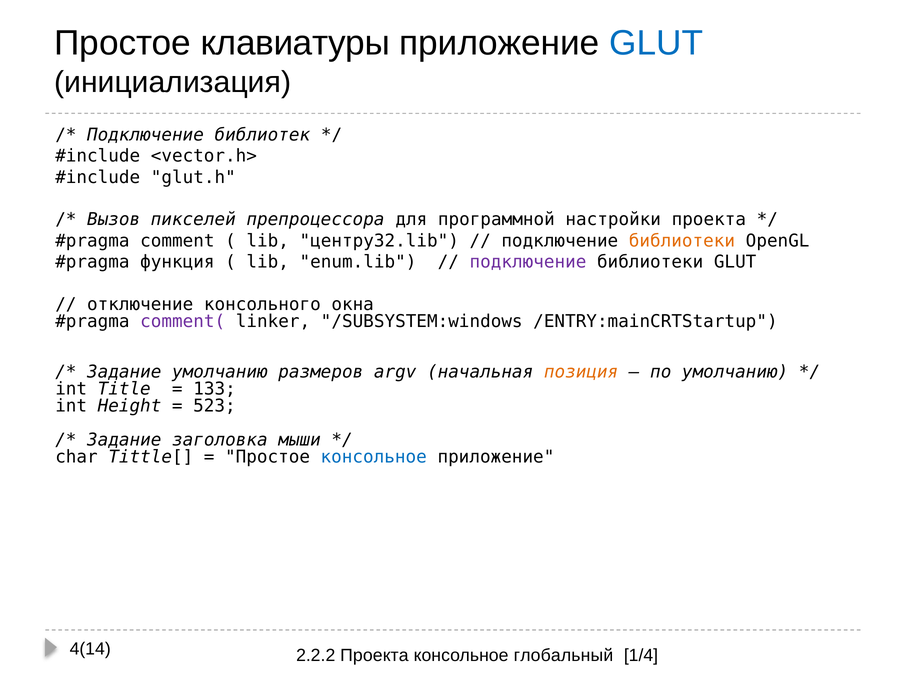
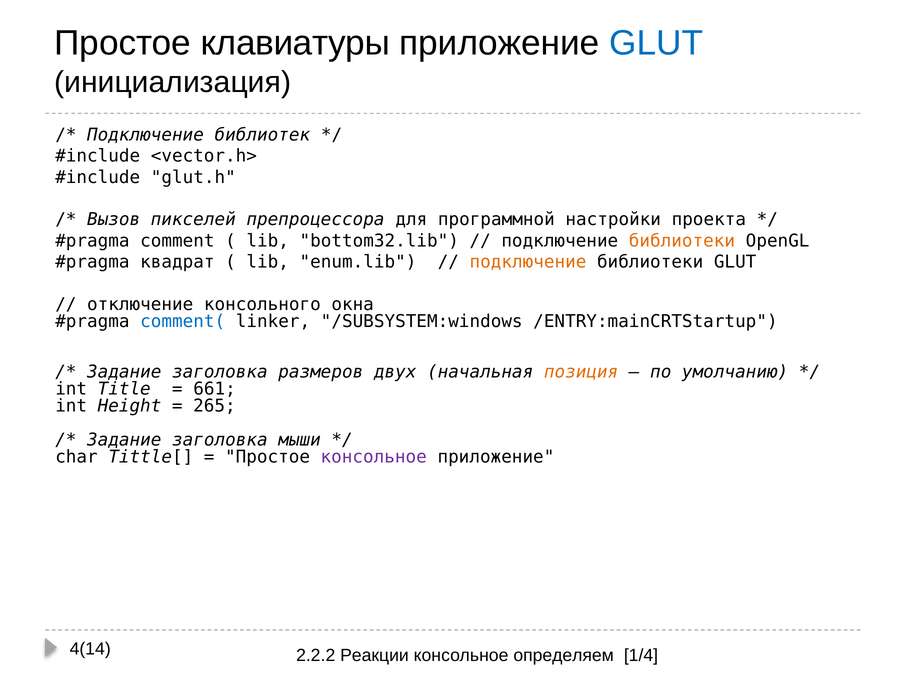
центру32.lib: центру32.lib -> bottom32.lib
функция: функция -> квадрат
подключение at (528, 262) colour: purple -> orange
comment( colour: purple -> blue
умолчанию at (220, 372): умолчанию -> заголовка
argv: argv -> двух
133: 133 -> 661
523: 523 -> 265
консольное at (374, 456) colour: blue -> purple
2.2.2 Проекта: Проекта -> Реакции
глобальный: глобальный -> определяем
